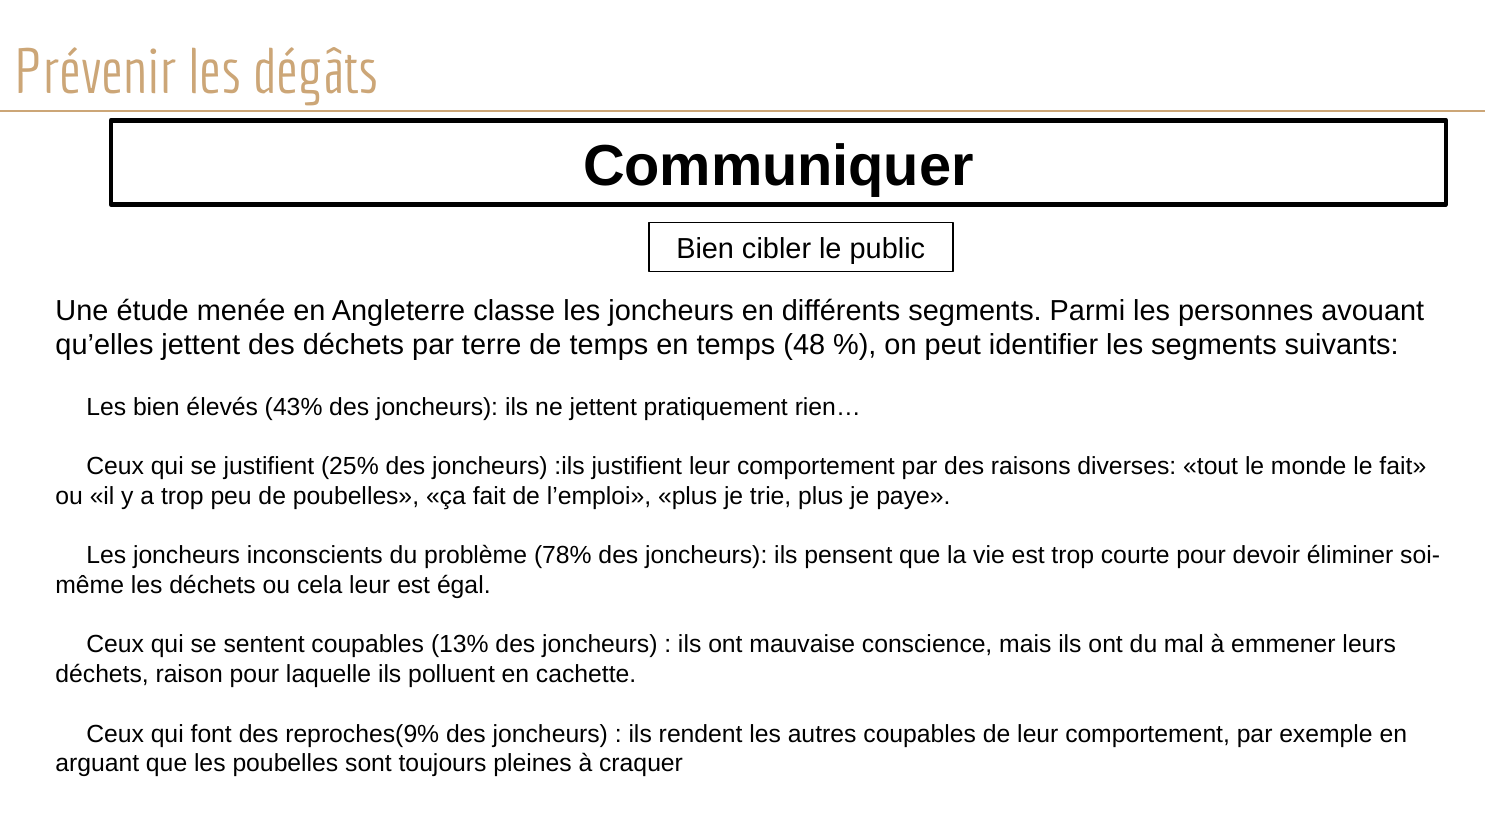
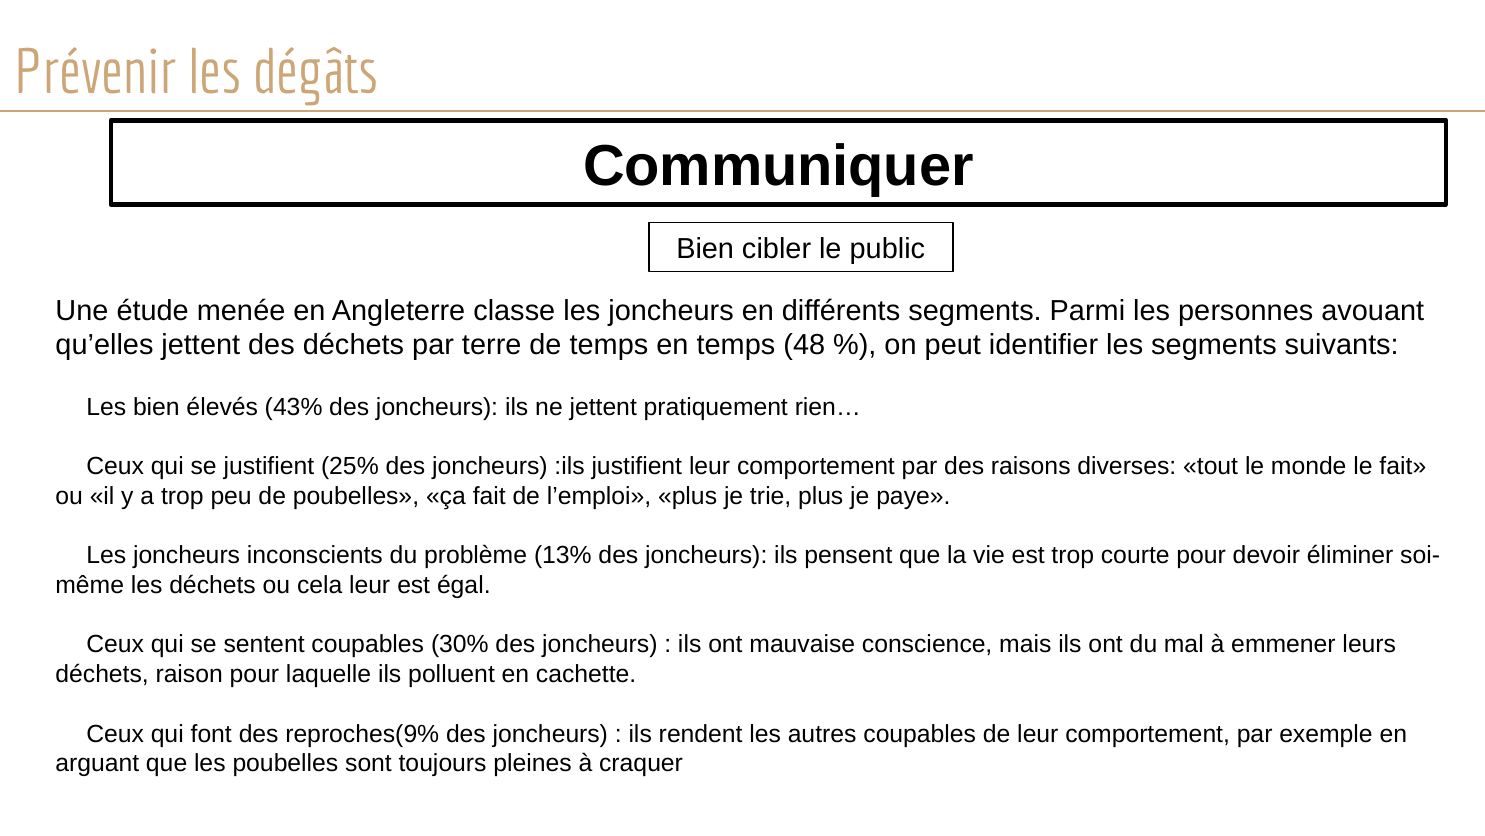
78%: 78% -> 13%
13%: 13% -> 30%
